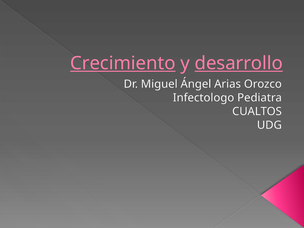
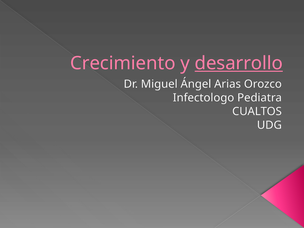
Crecimiento underline: present -> none
